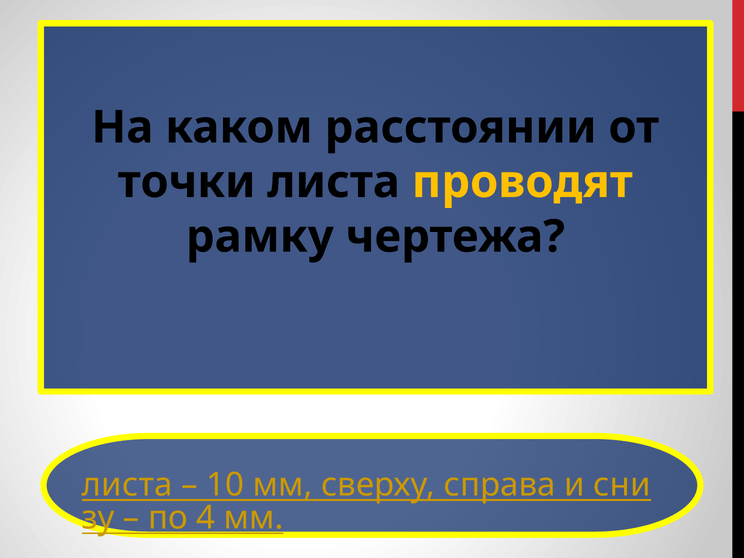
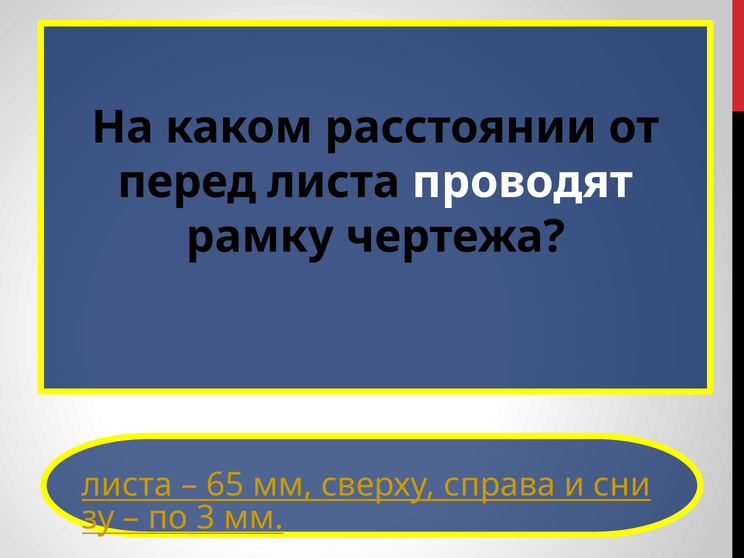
точки: точки -> перед
проводят colour: yellow -> white
10: 10 -> 65
4: 4 -> 3
